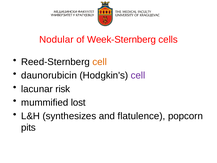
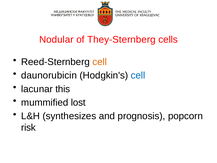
Week-Sternberg: Week-Sternberg -> They-Sternberg
cell at (138, 75) colour: purple -> blue
risk: risk -> this
flatulence: flatulence -> prognosis
pits: pits -> risk
